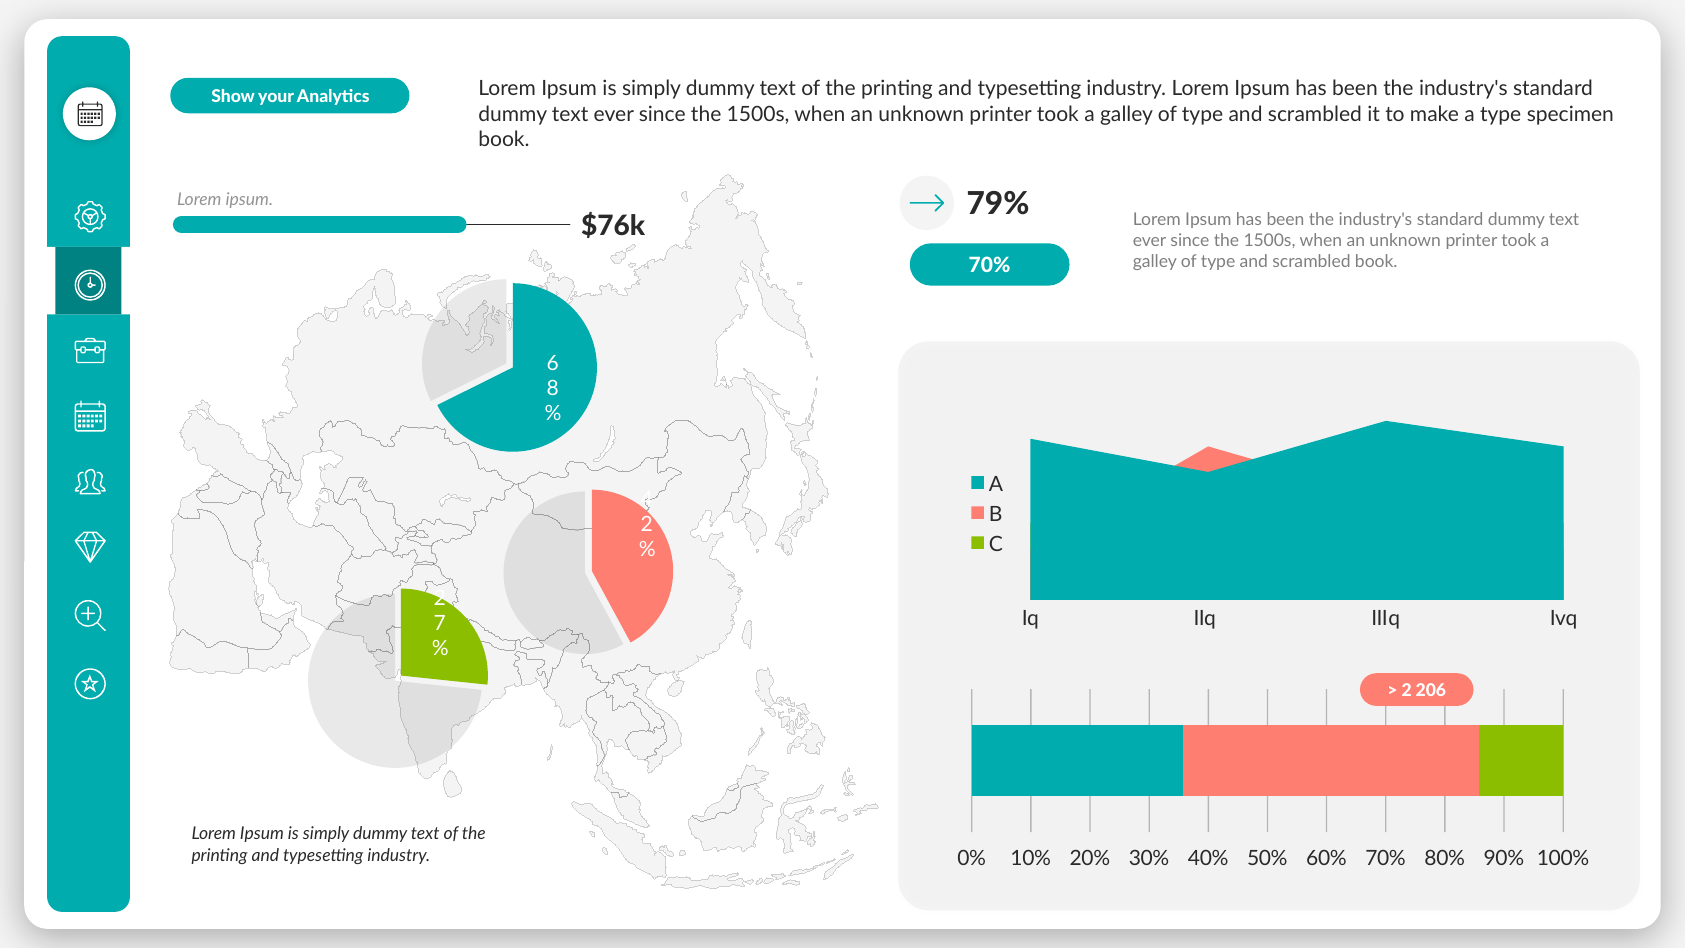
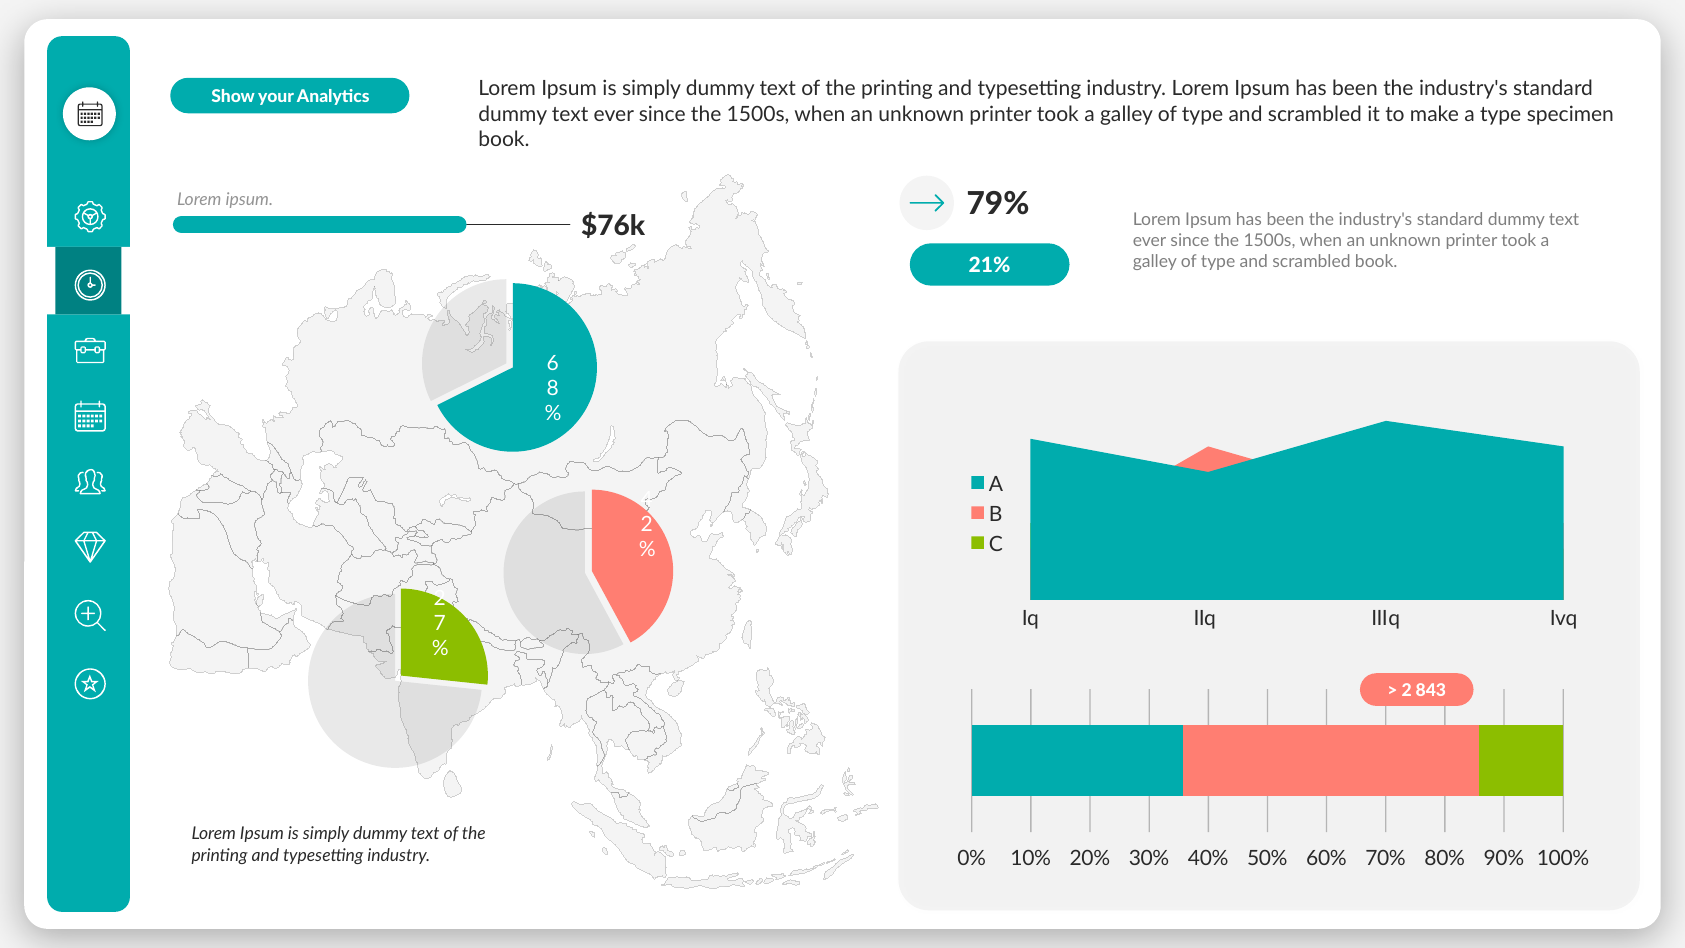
70% at (990, 266): 70% -> 21%
206: 206 -> 843
